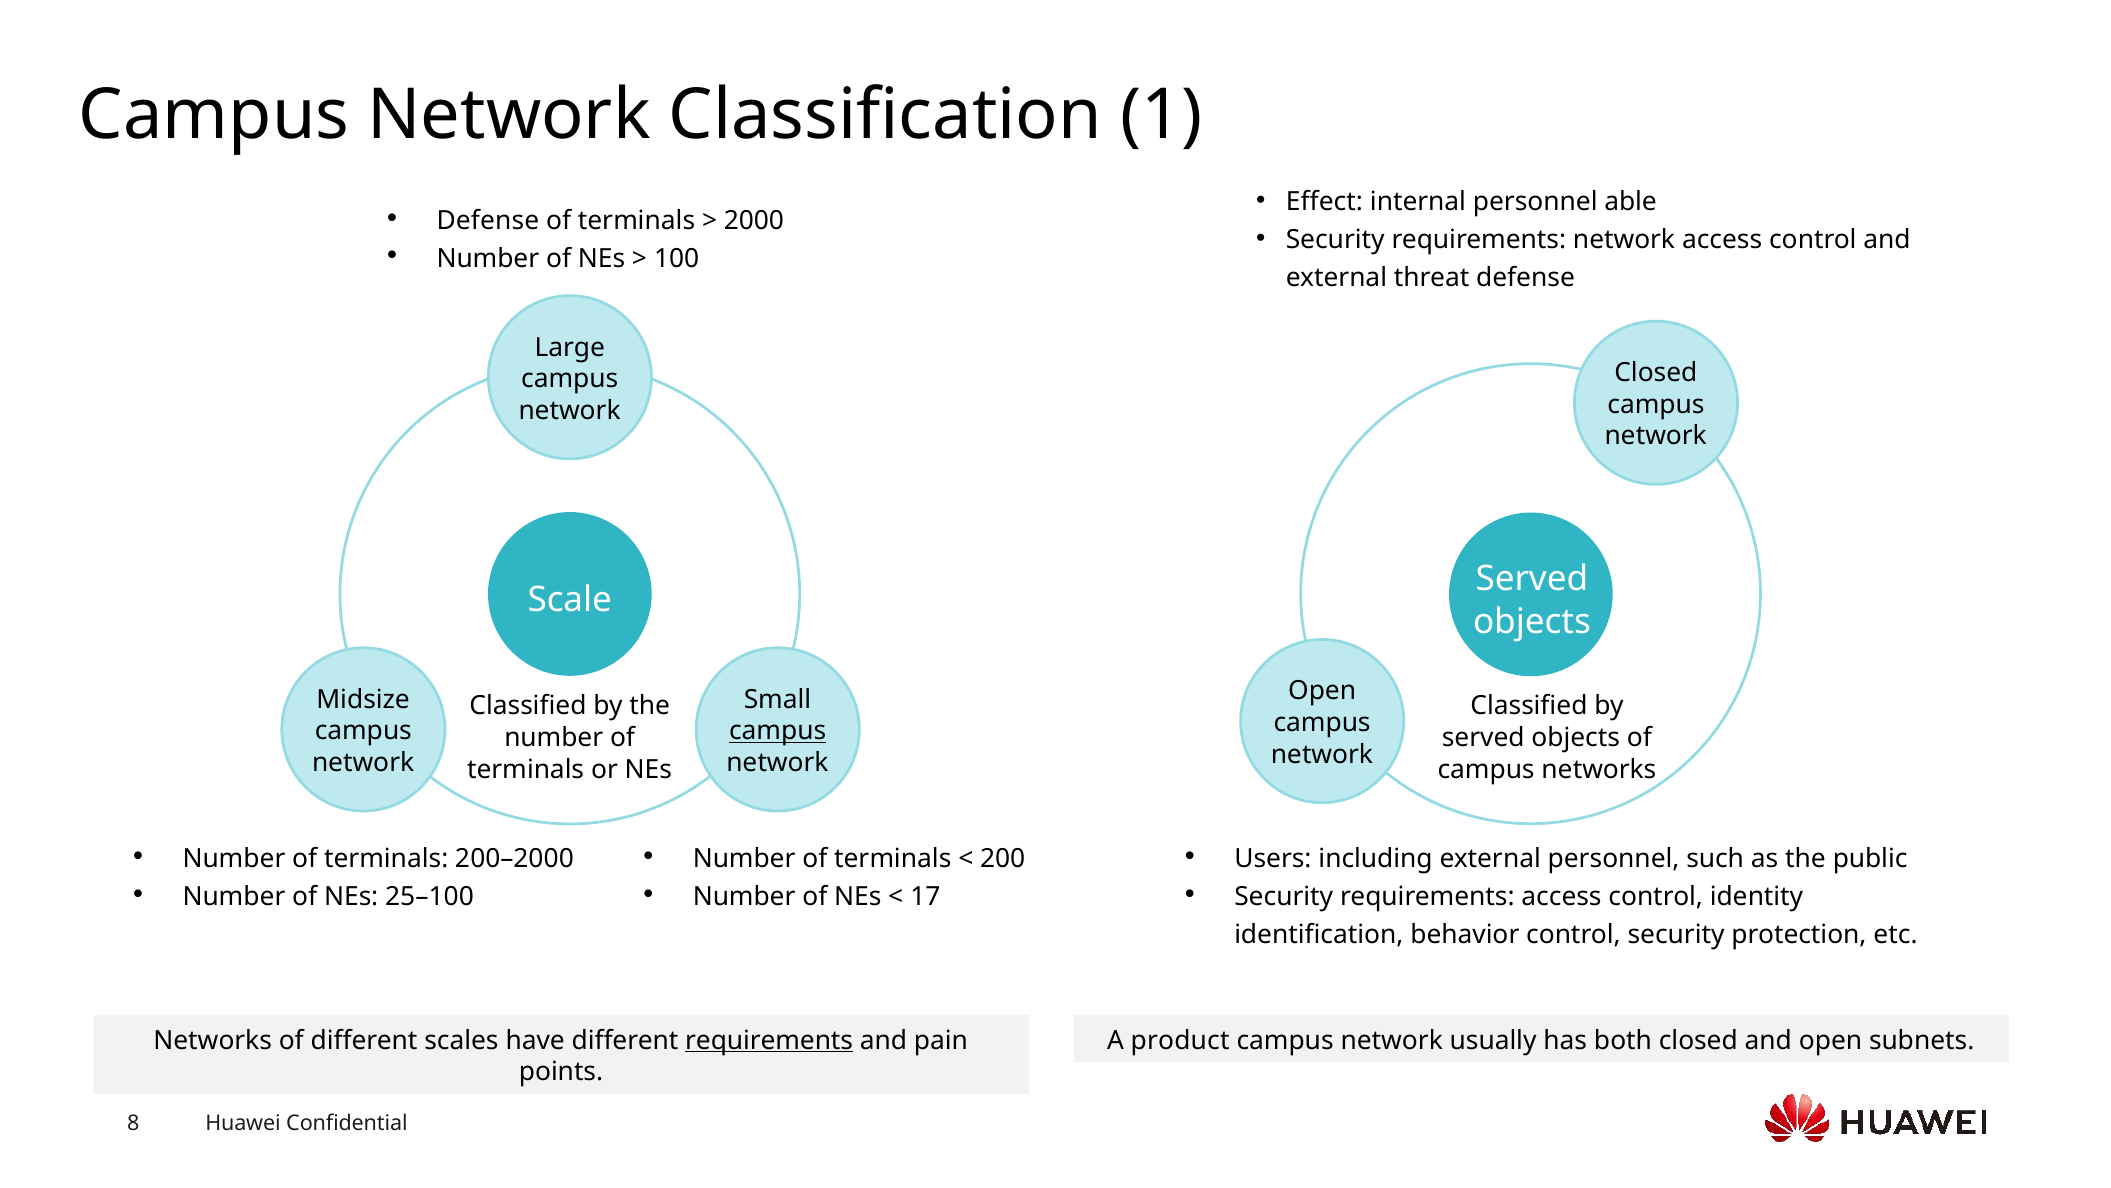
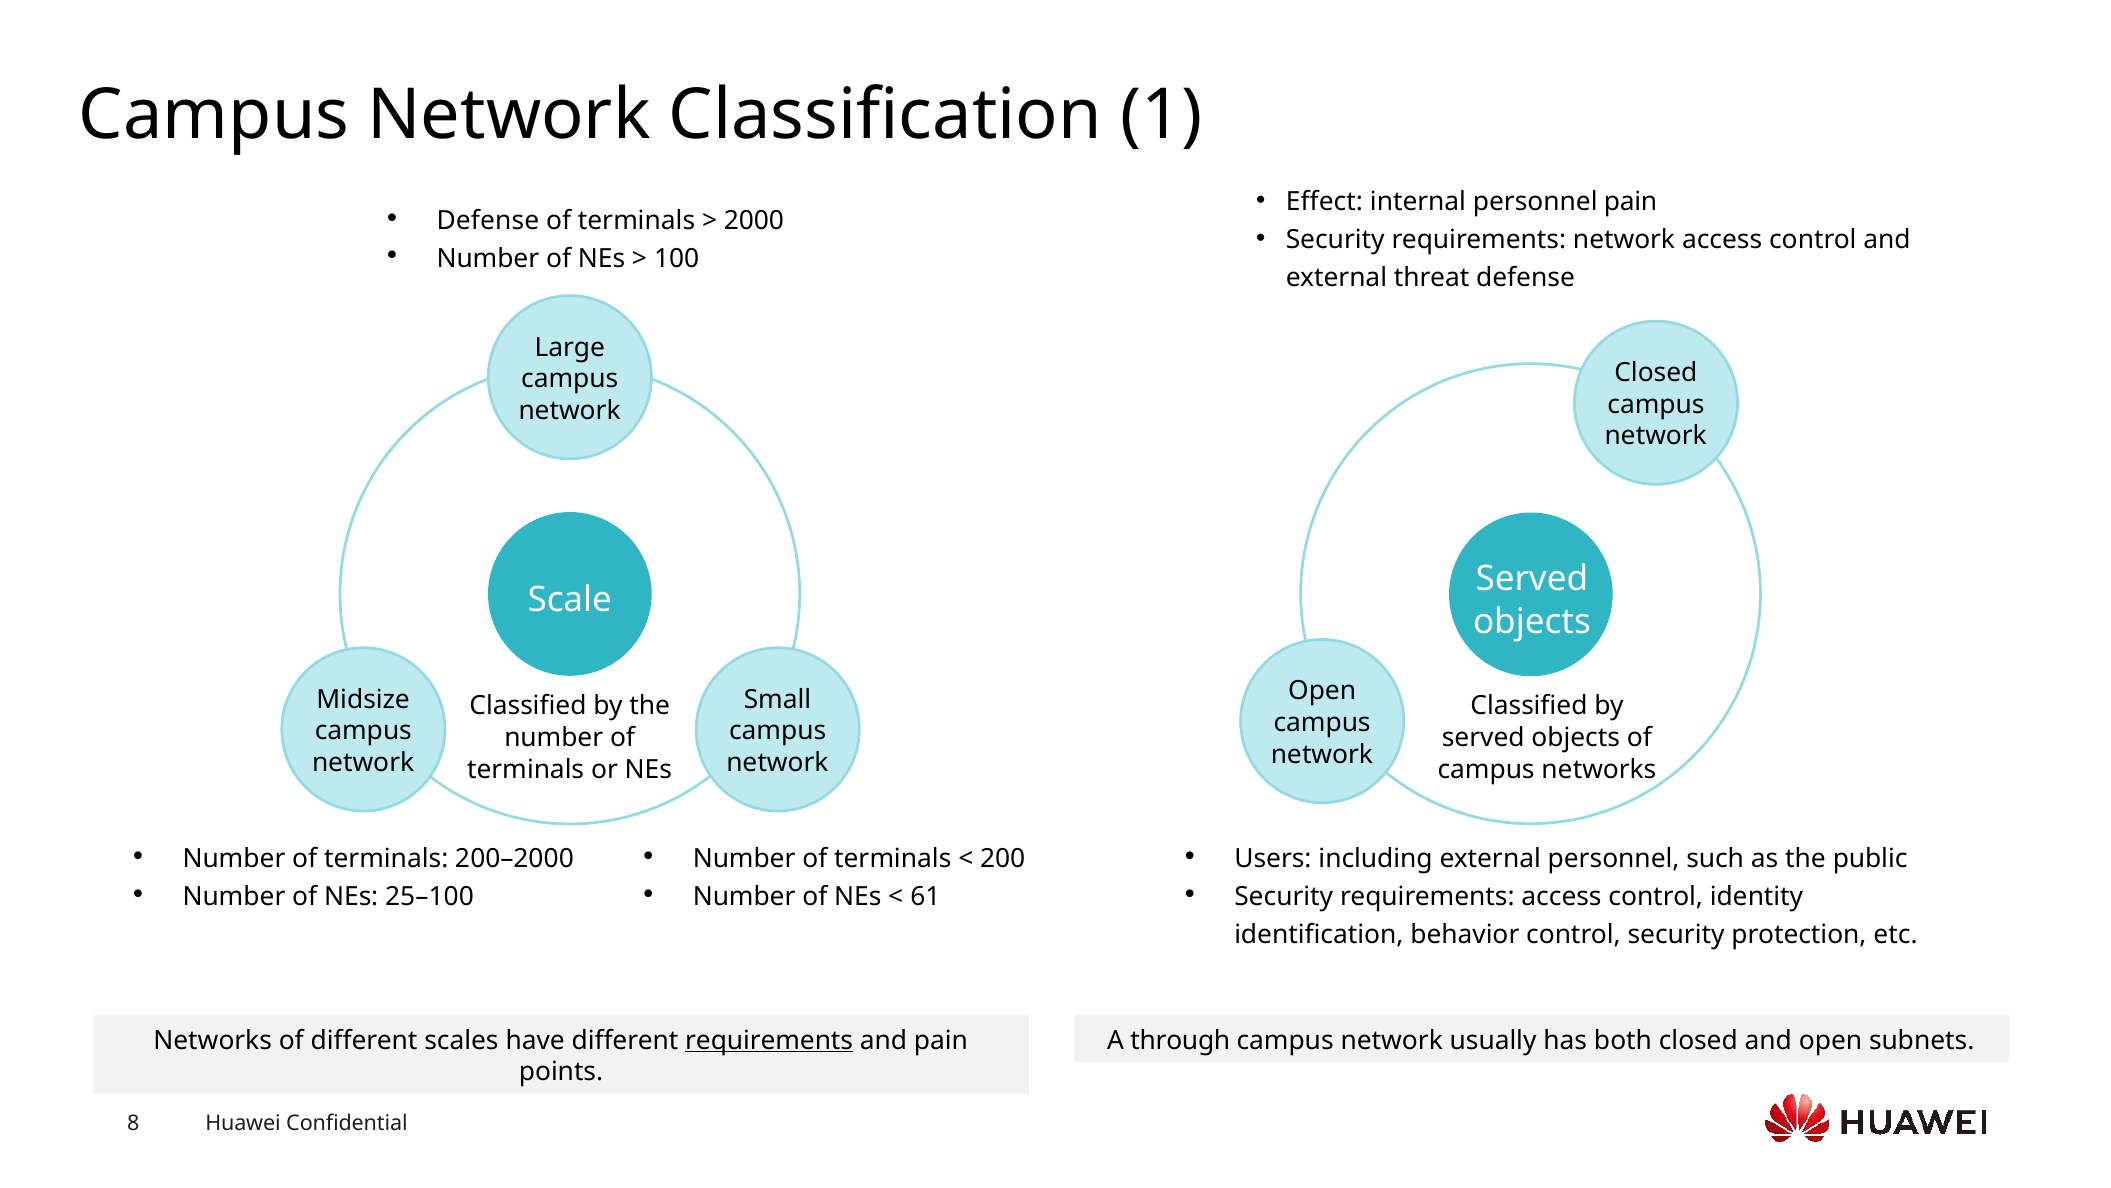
personnel able: able -> pain
campus at (778, 731) underline: present -> none
17: 17 -> 61
product: product -> through
